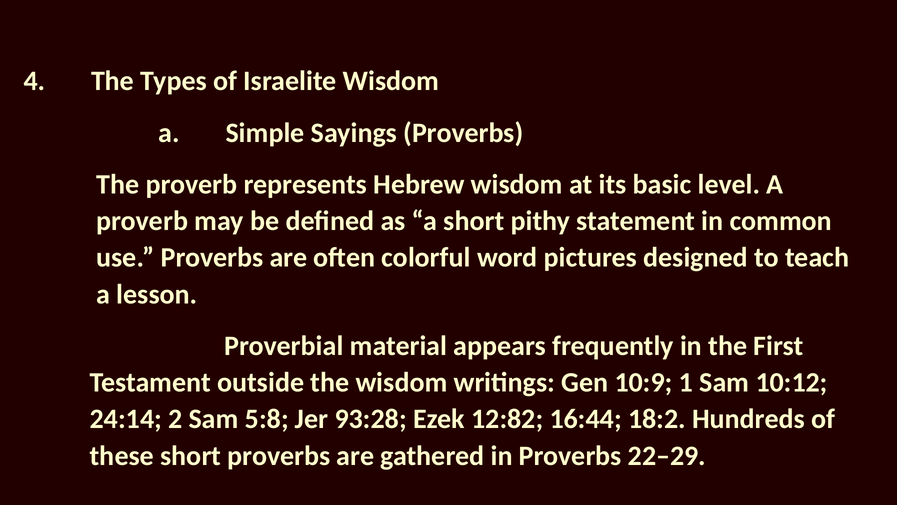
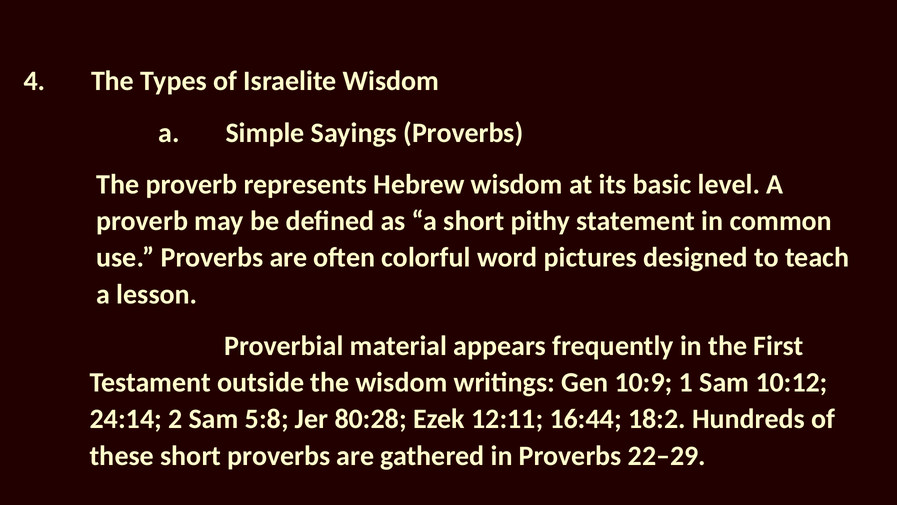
93:28: 93:28 -> 80:28
12:82: 12:82 -> 12:11
